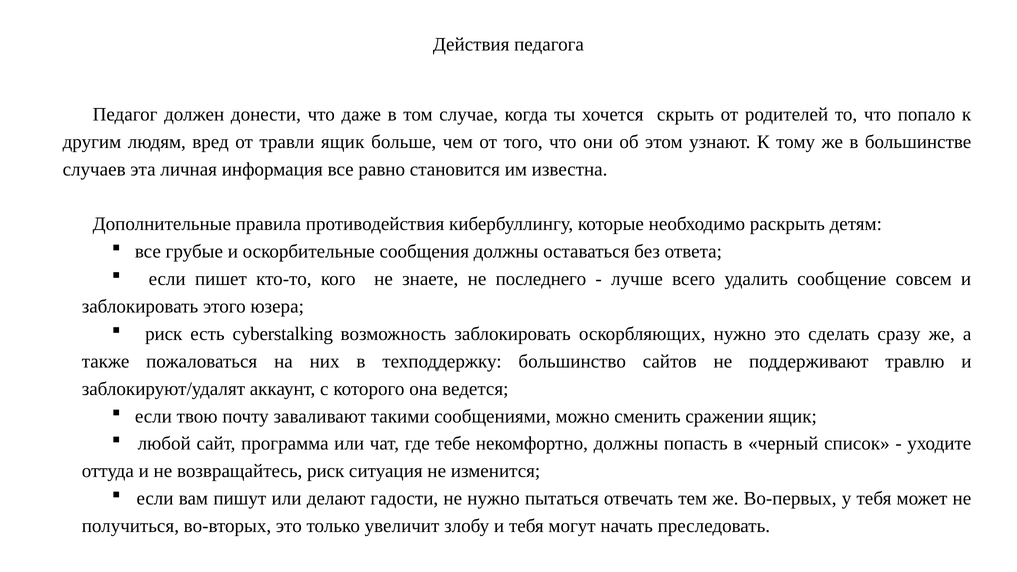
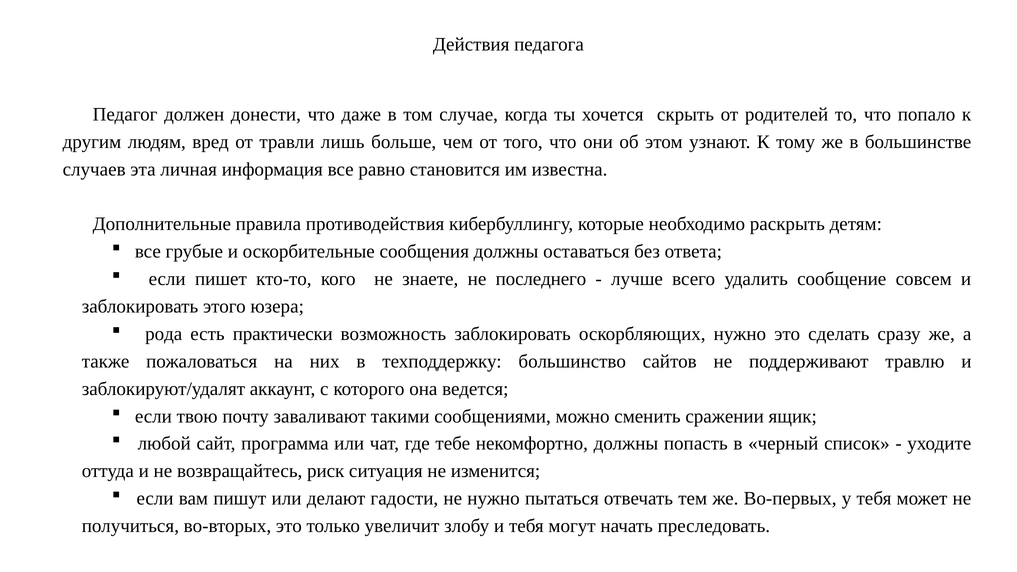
травли ящик: ящик -> лишь
риск at (164, 334): риск -> рода
cyberstalking: cyberstalking -> практически
